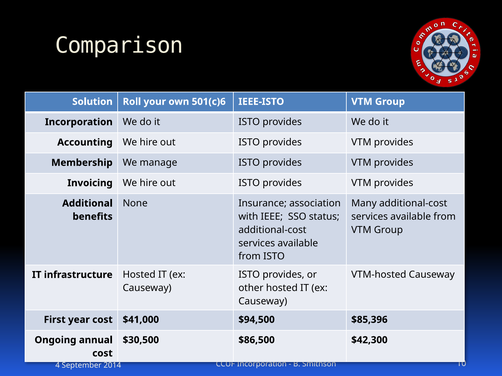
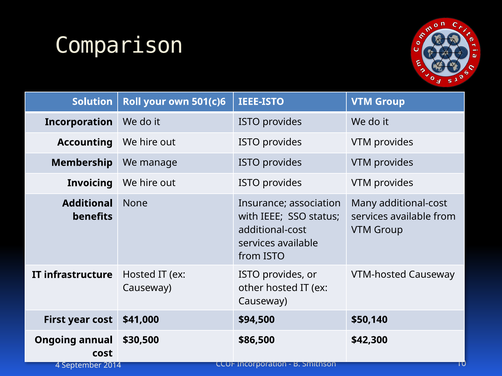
$85,396: $85,396 -> $50,140
